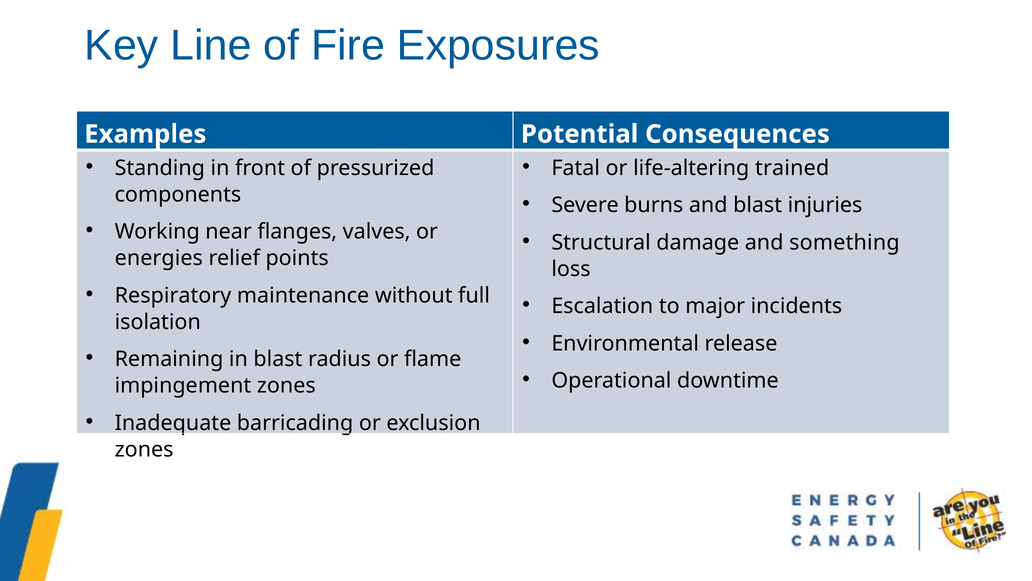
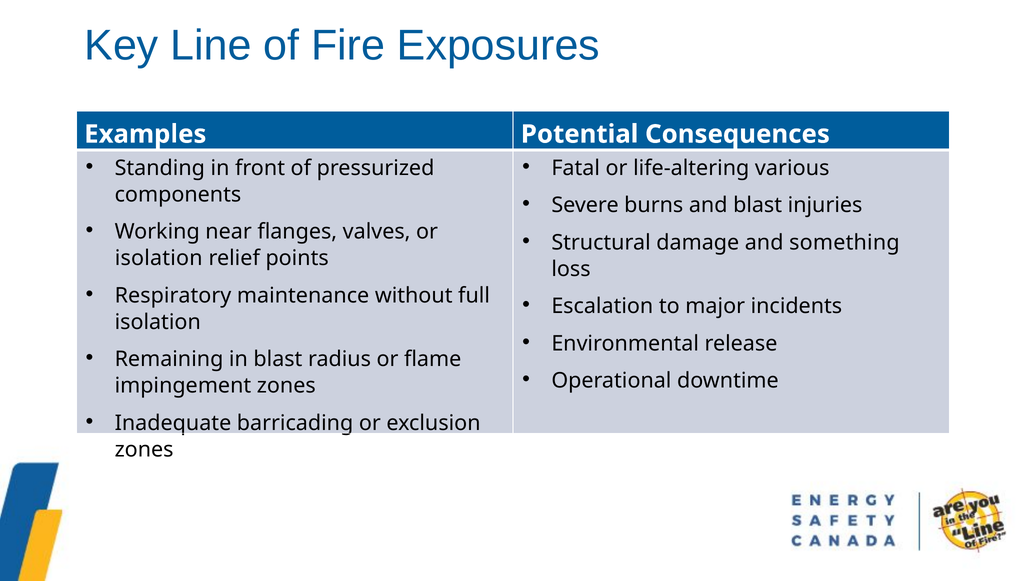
trained: trained -> various
energies at (159, 258): energies -> isolation
